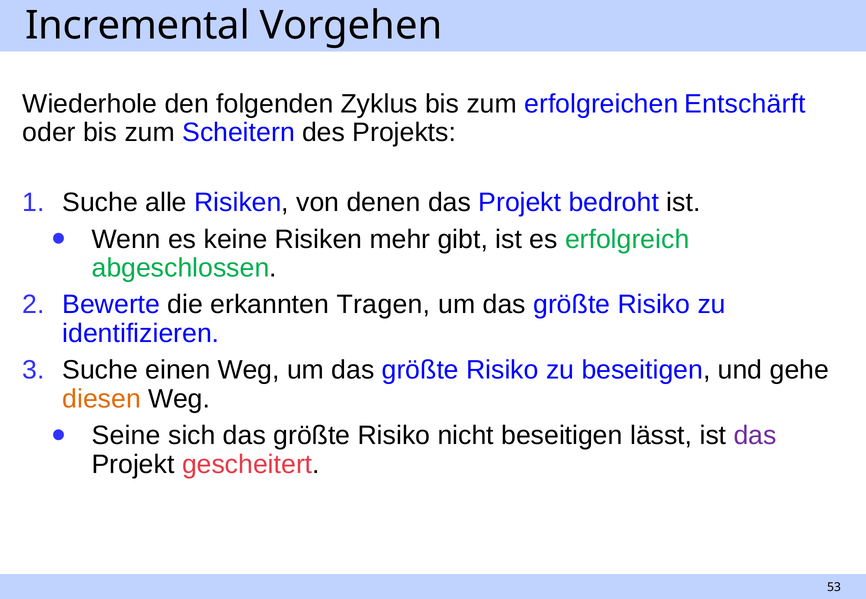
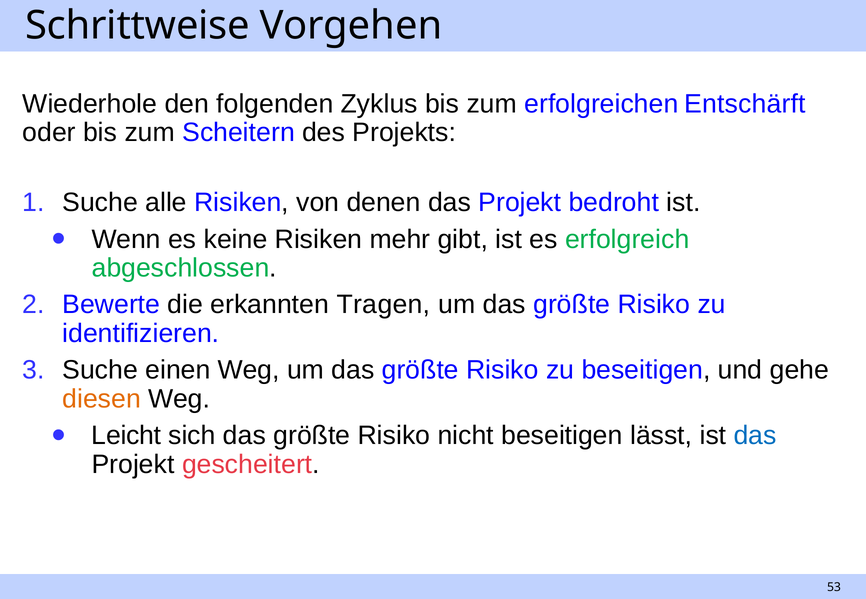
Incremental: Incremental -> Schrittweise
Seine: Seine -> Leicht
das at (755, 436) colour: purple -> blue
